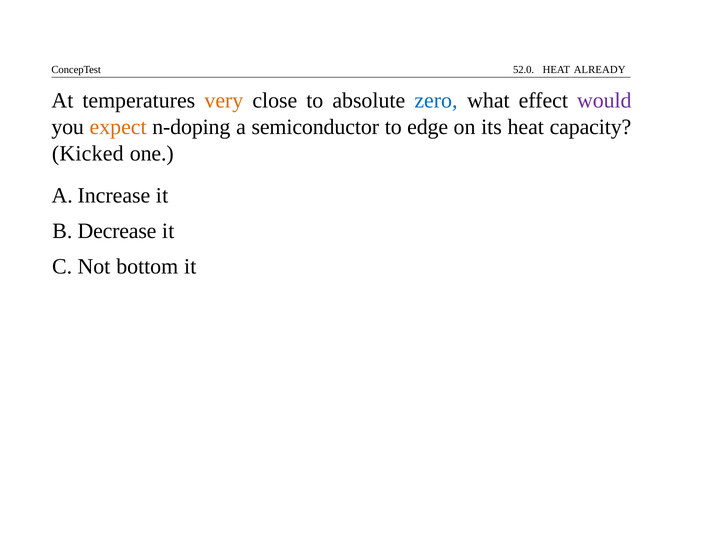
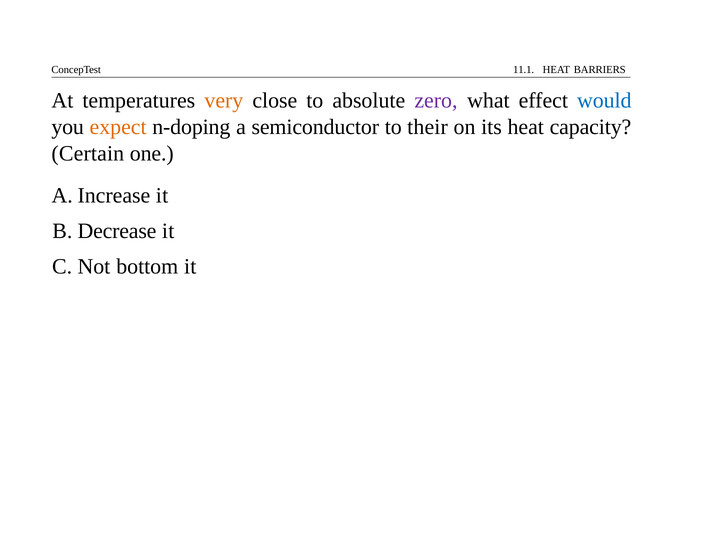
52.0: 52.0 -> 11.1
ALREADY: ALREADY -> BARRIERS
zero colour: blue -> purple
would colour: purple -> blue
edge: edge -> their
Kicked: Kicked -> Certain
